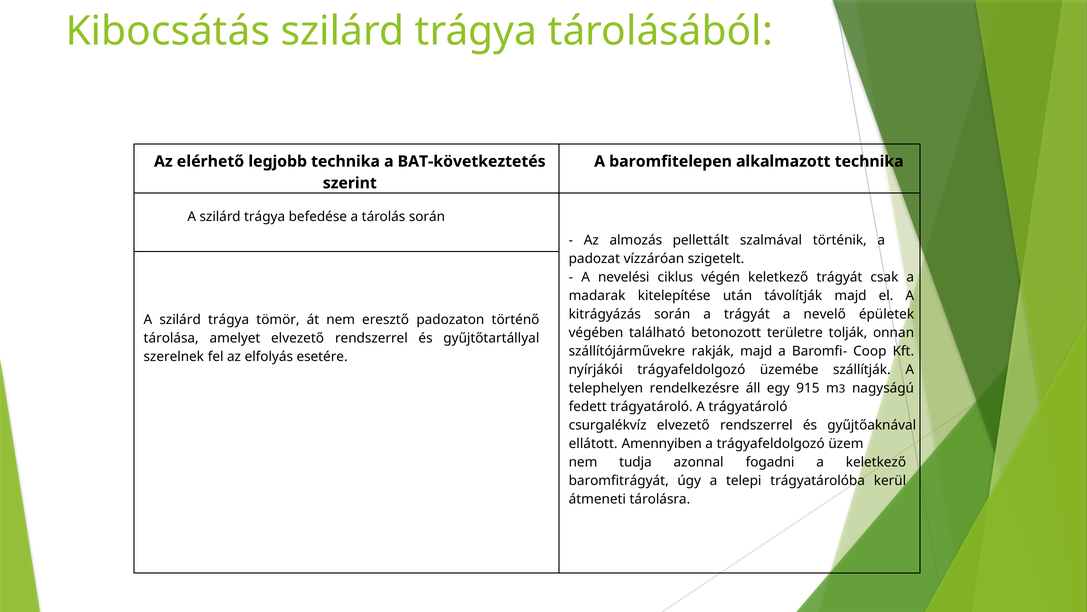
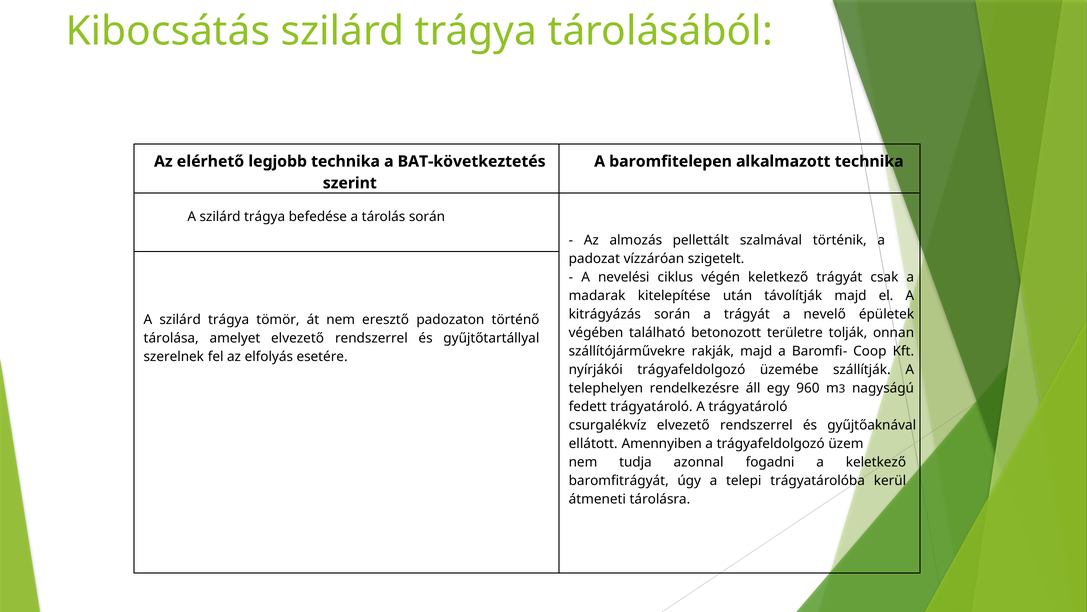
915: 915 -> 960
